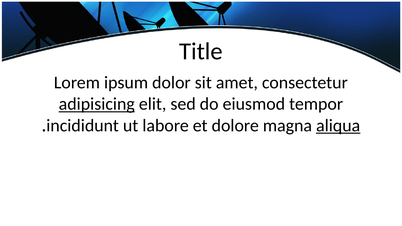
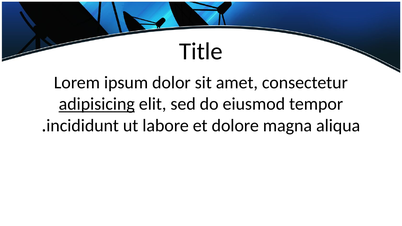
aliqua underline: present -> none
